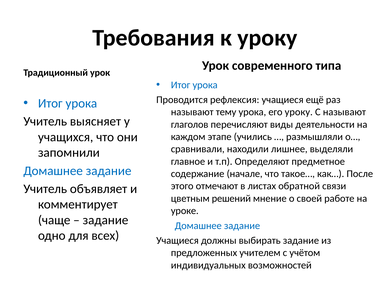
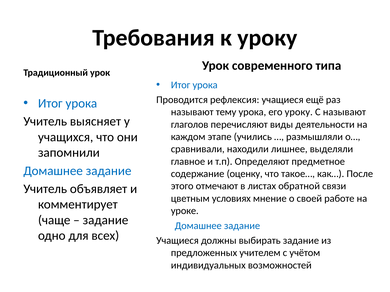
начале: начале -> оценку
решений: решений -> условиях
